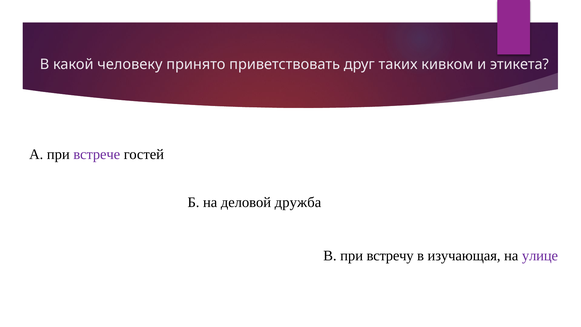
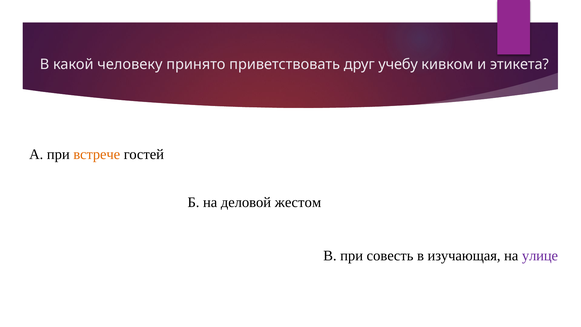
таких: таких -> учебу
встрече colour: purple -> orange
дружба: дружба -> жестом
встречу: встречу -> совесть
